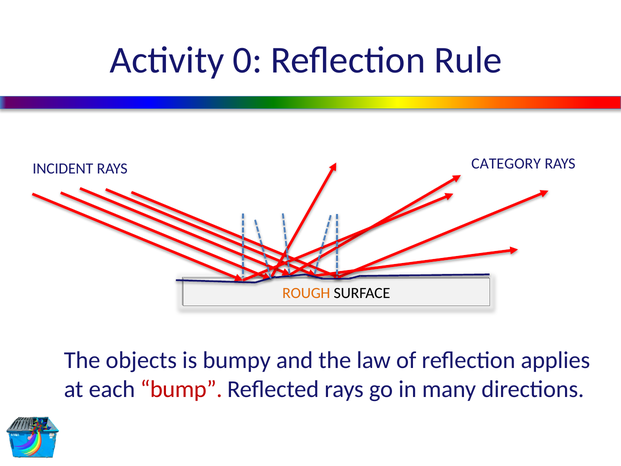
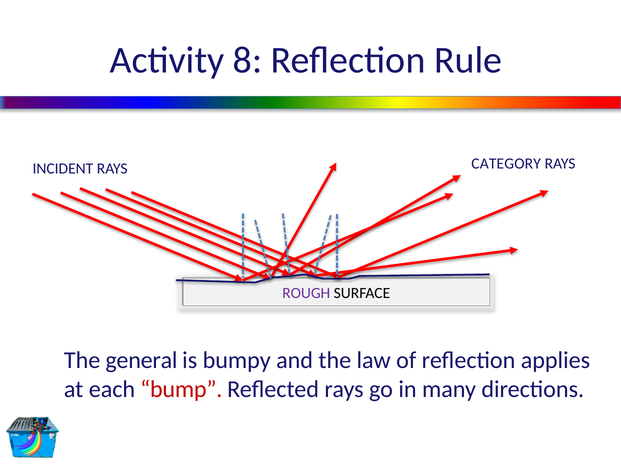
0: 0 -> 8
ROUGH colour: orange -> purple
objects: objects -> general
